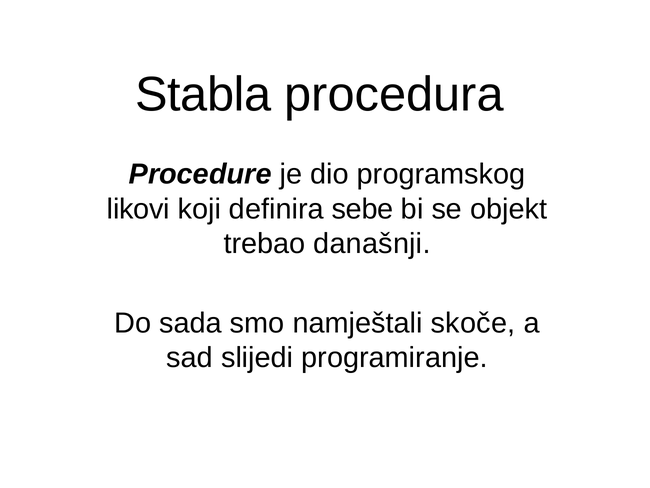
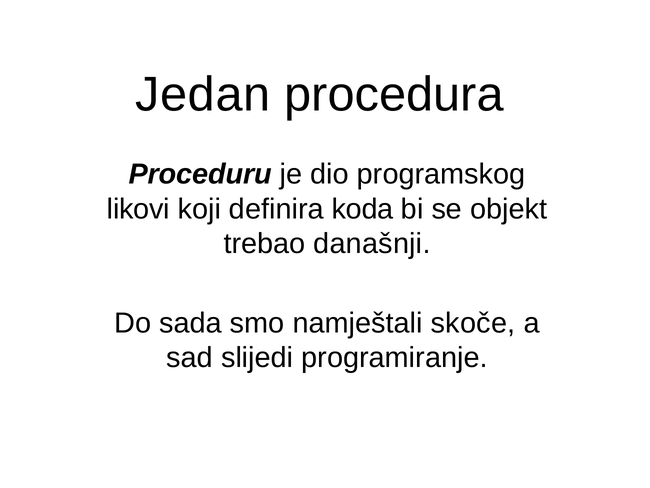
Stabla: Stabla -> Jedan
Procedure: Procedure -> Proceduru
sebe: sebe -> koda
